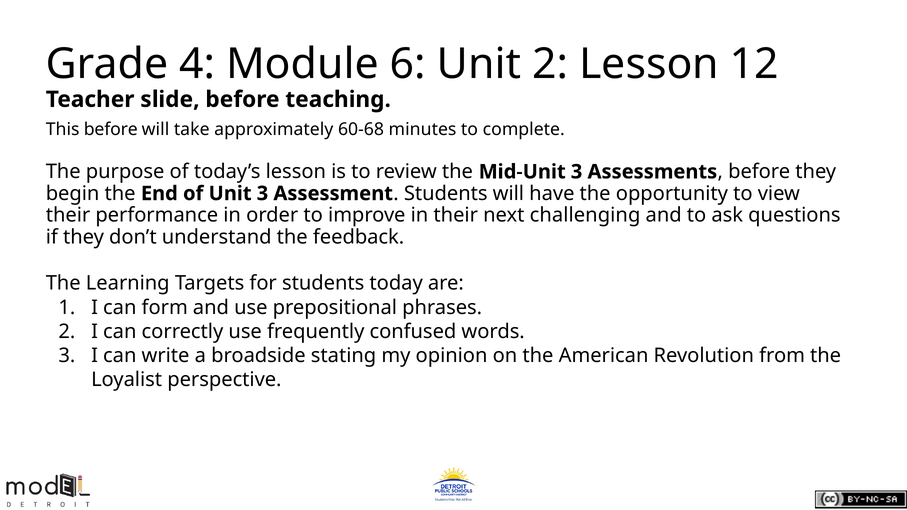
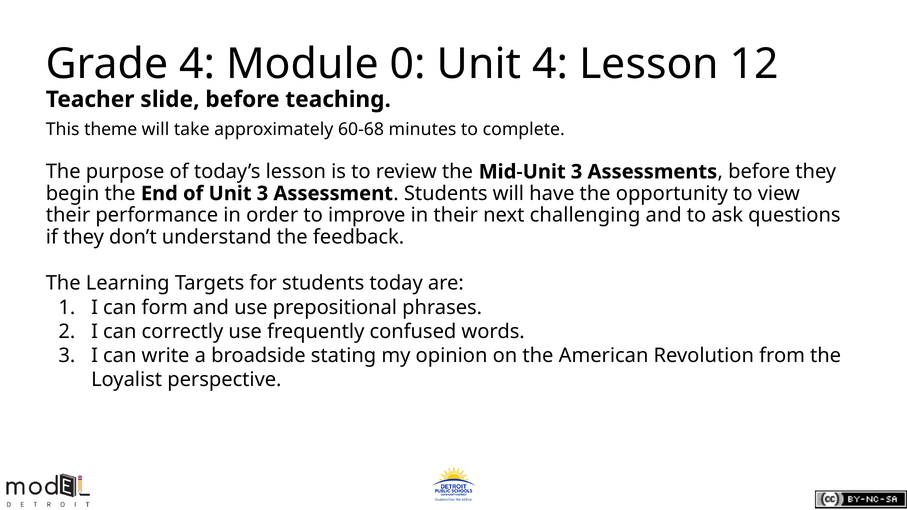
6: 6 -> 0
Unit 2: 2 -> 4
This before: before -> theme
